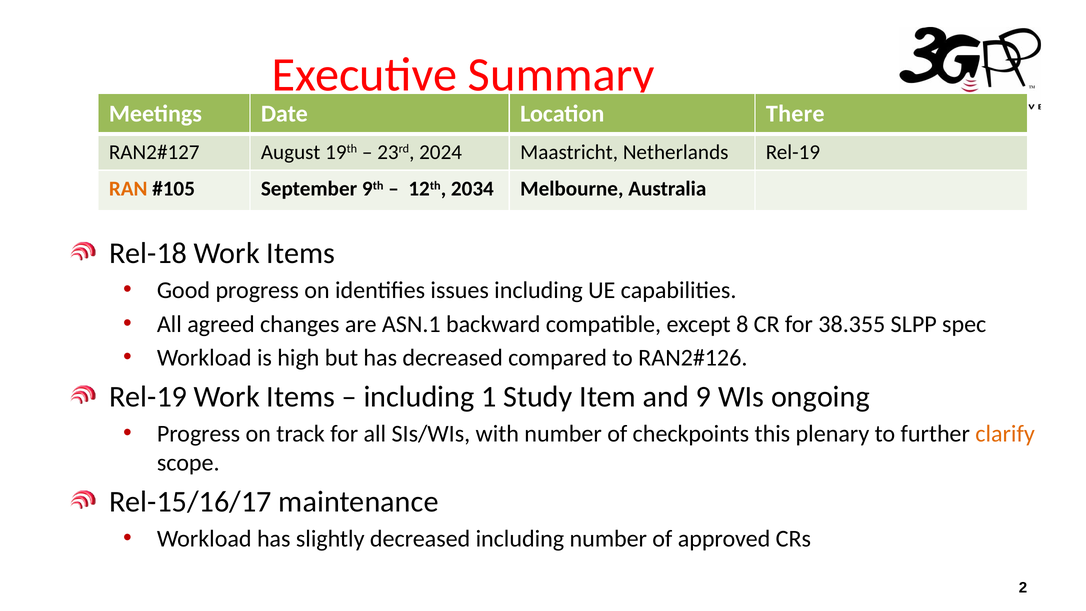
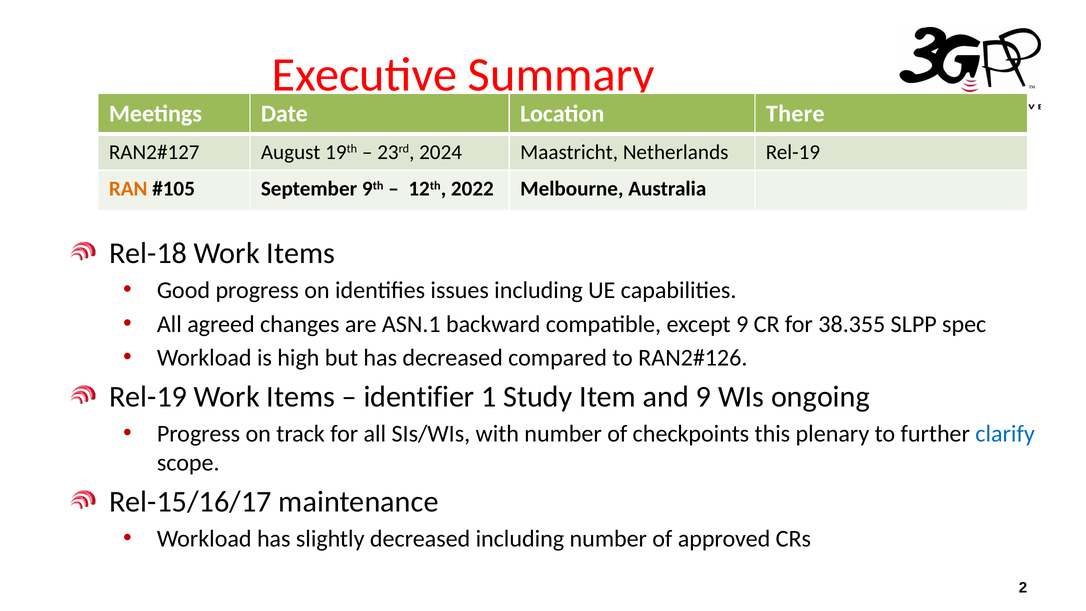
2034: 2034 -> 2022
except 8: 8 -> 9
including at (419, 397): including -> identifier
clarify colour: orange -> blue
